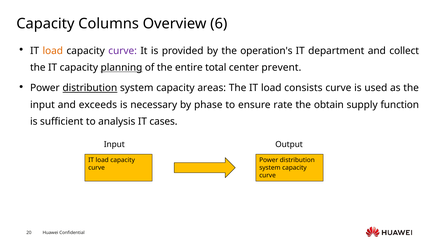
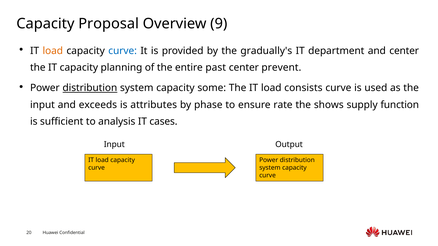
Columns: Columns -> Proposal
6: 6 -> 9
curve at (123, 51) colour: purple -> blue
operation's: operation's -> gradually's
and collect: collect -> center
planning underline: present -> none
total: total -> past
areas: areas -> some
necessary: necessary -> attributes
obtain: obtain -> shows
